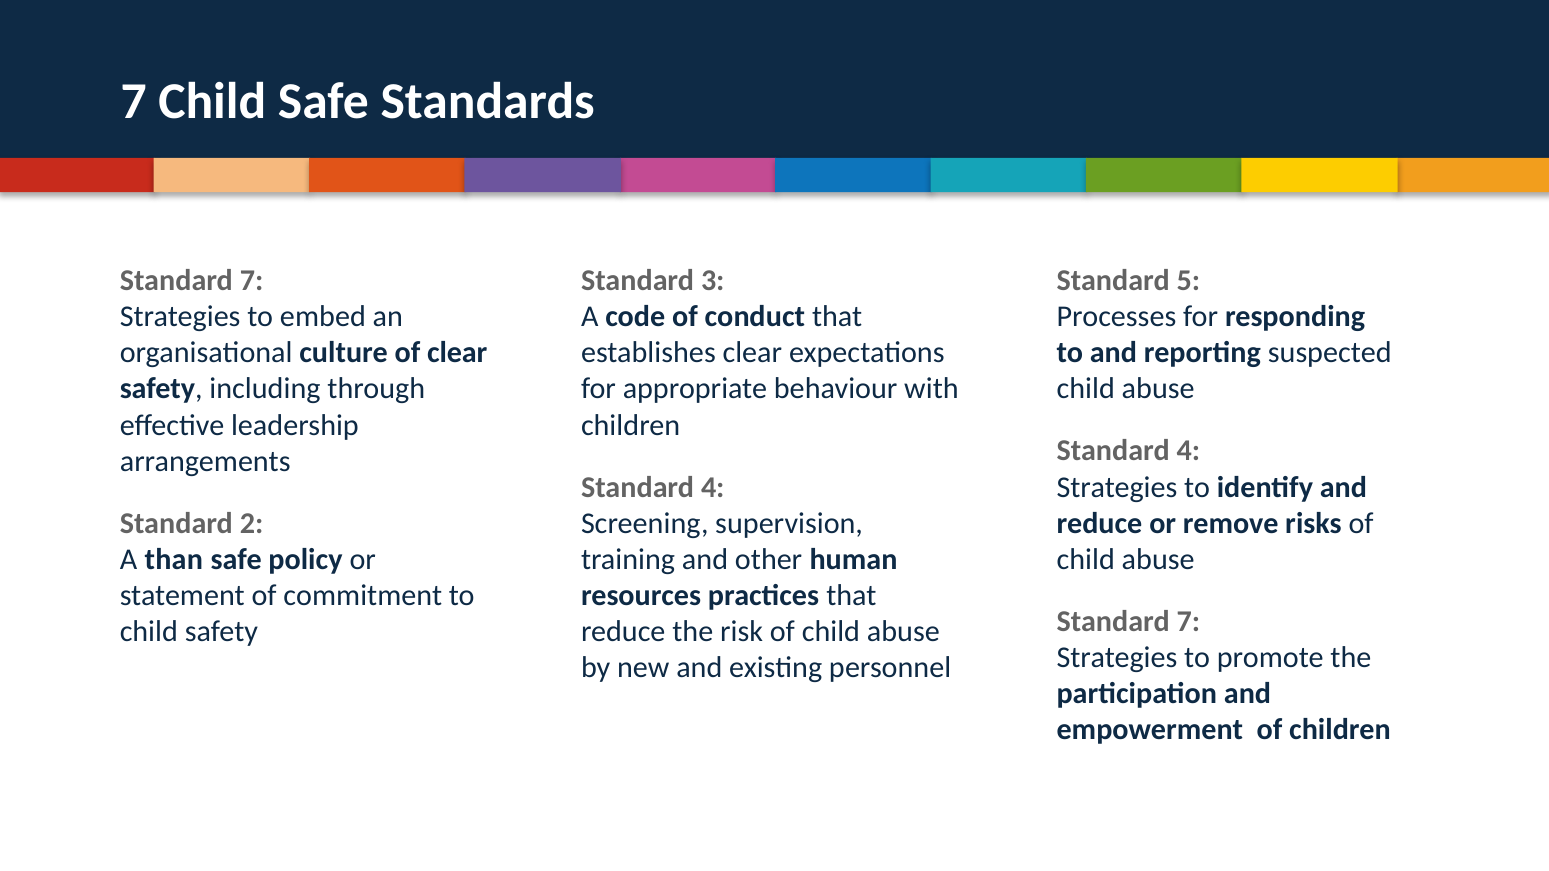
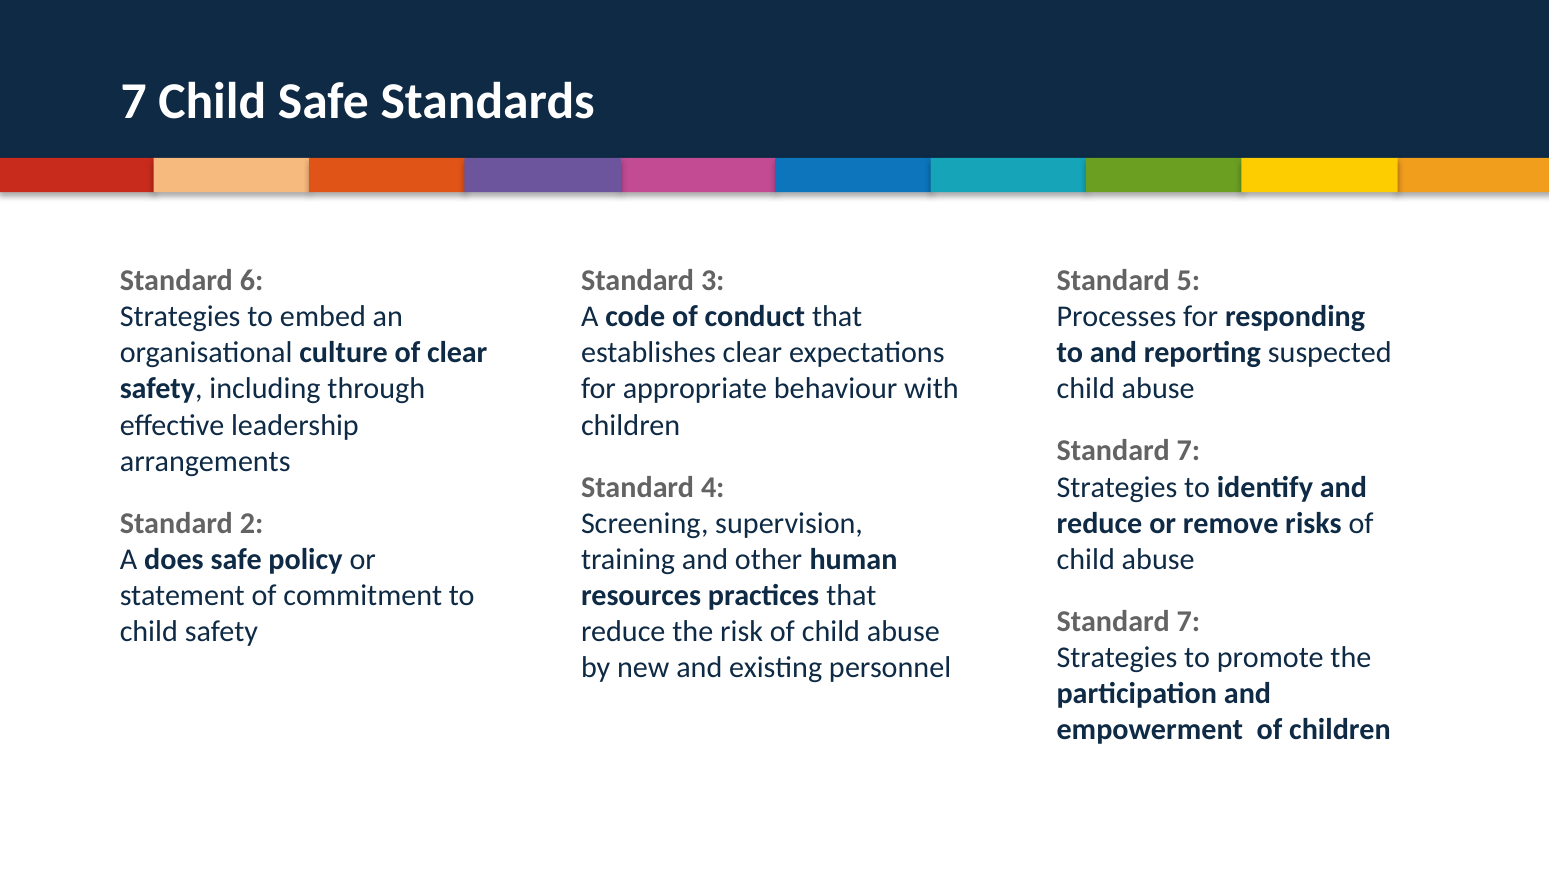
7 at (252, 281): 7 -> 6
4 at (1188, 451): 4 -> 7
than: than -> does
